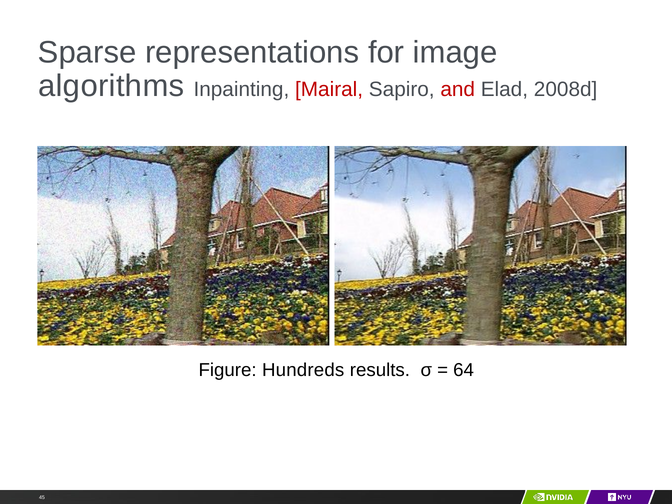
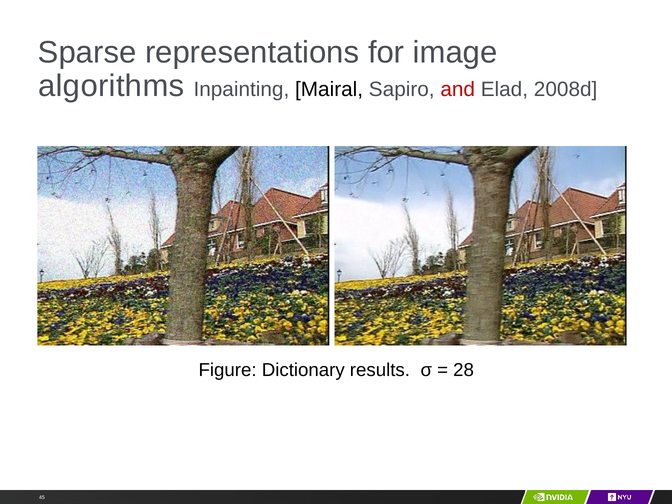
Mairal colour: red -> black
Hundreds: Hundreds -> Dictionary
64: 64 -> 28
